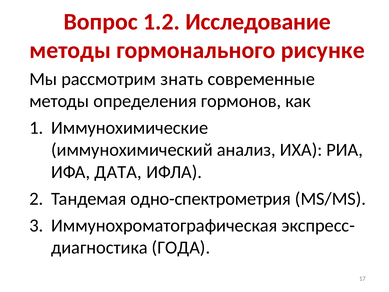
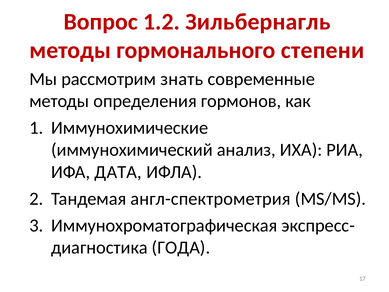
Исследование: Исследование -> Зильбернагль
рисунке: рисунке -> степени
одно-спектрометрия: одно-спектрометрия -> англ-спектрометрия
